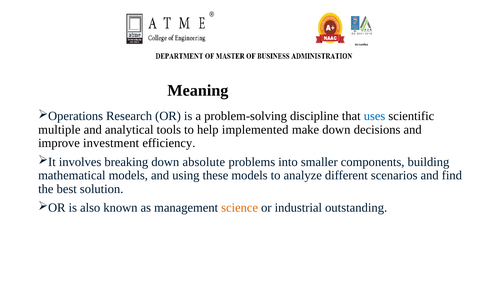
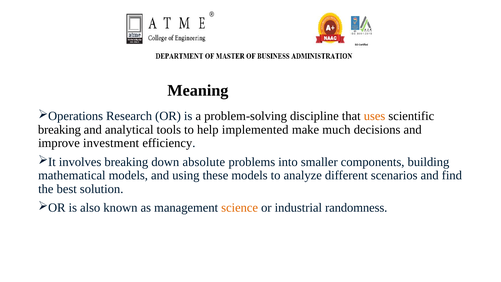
uses colour: blue -> orange
multiple at (59, 130): multiple -> breaking
make down: down -> much
outstanding: outstanding -> randomness
